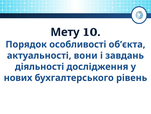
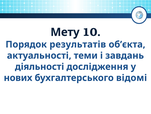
особливості: особливості -> результатів
вони: вони -> теми
рівень: рівень -> відомі
